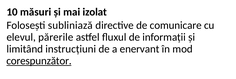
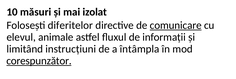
subliniază: subliniază -> diferitelor
comunicare underline: none -> present
părerile: părerile -> animale
enervant: enervant -> întâmpla
